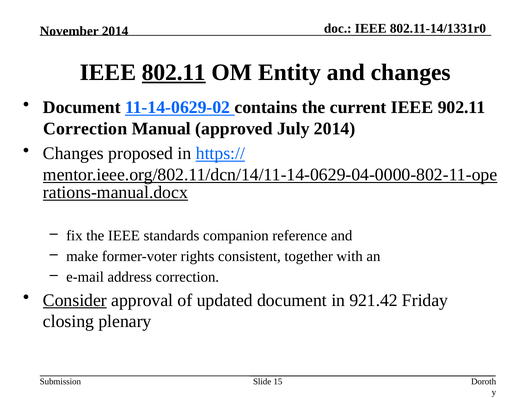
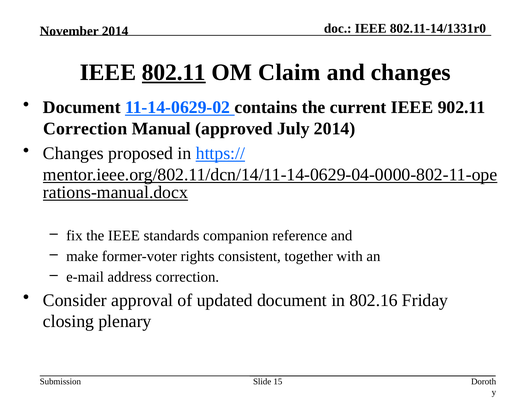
Entity: Entity -> Claim
Consider underline: present -> none
921.42: 921.42 -> 802.16
